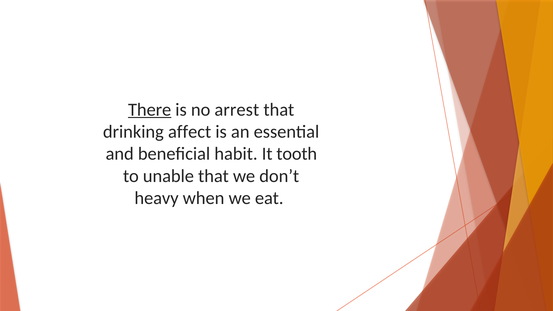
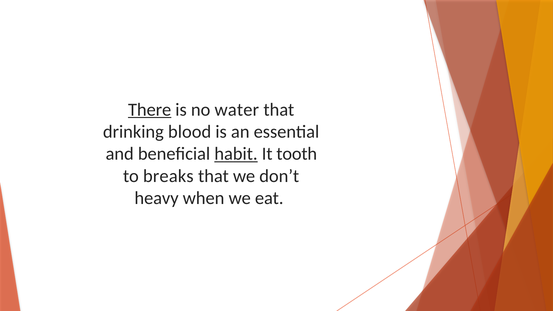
arrest: arrest -> water
affect: affect -> blood
habit underline: none -> present
unable: unable -> breaks
